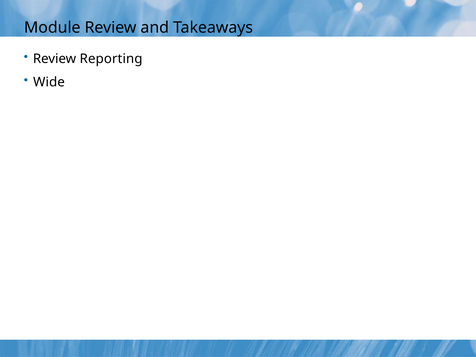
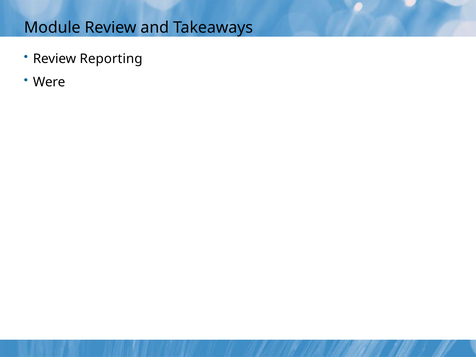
Wide: Wide -> Were
